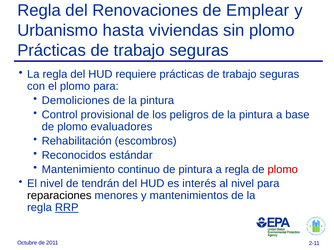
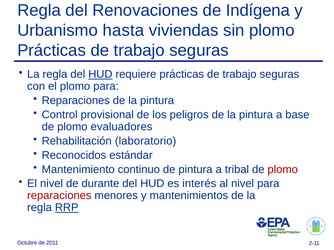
Emplear: Emplear -> Indígena
HUD at (100, 74) underline: none -> present
Demoliciones at (76, 101): Demoliciones -> Reparaciones
escombros: escombros -> laboratorio
a regla: regla -> tribal
tendrán: tendrán -> durante
reparaciones at (59, 196) colour: black -> red
